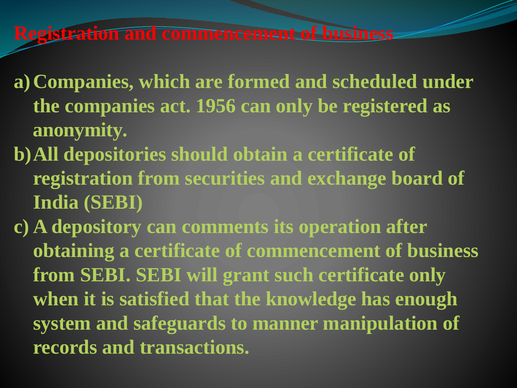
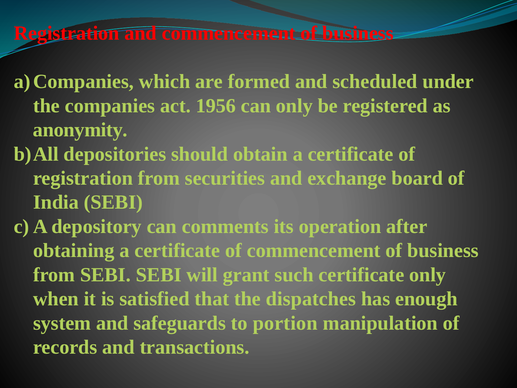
knowledge: knowledge -> dispatches
manner: manner -> portion
